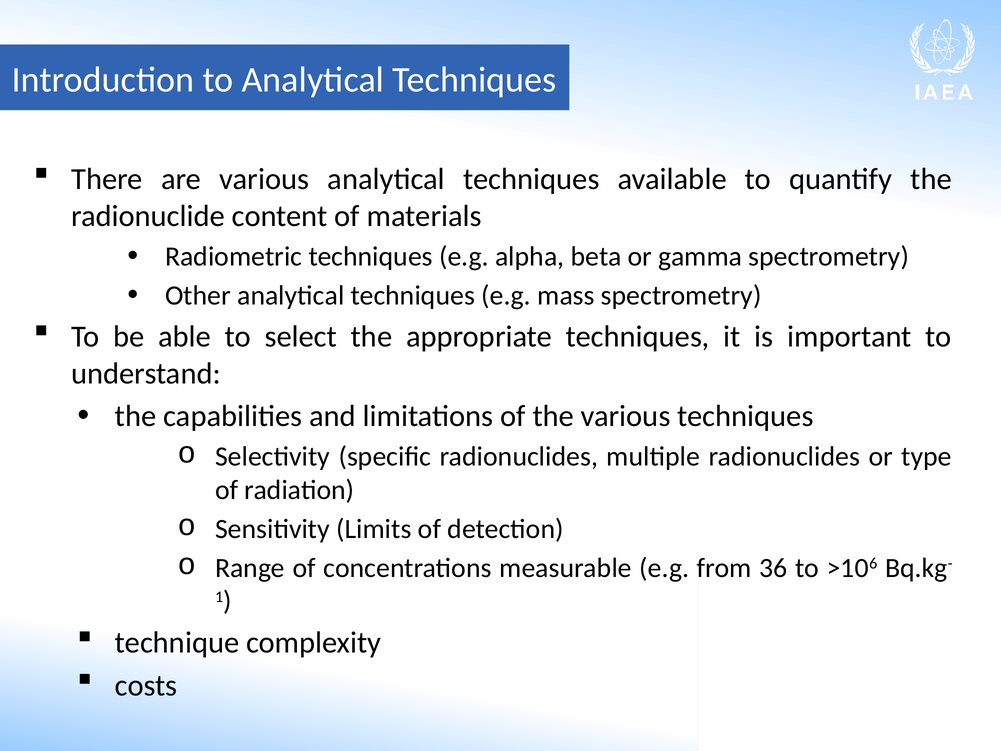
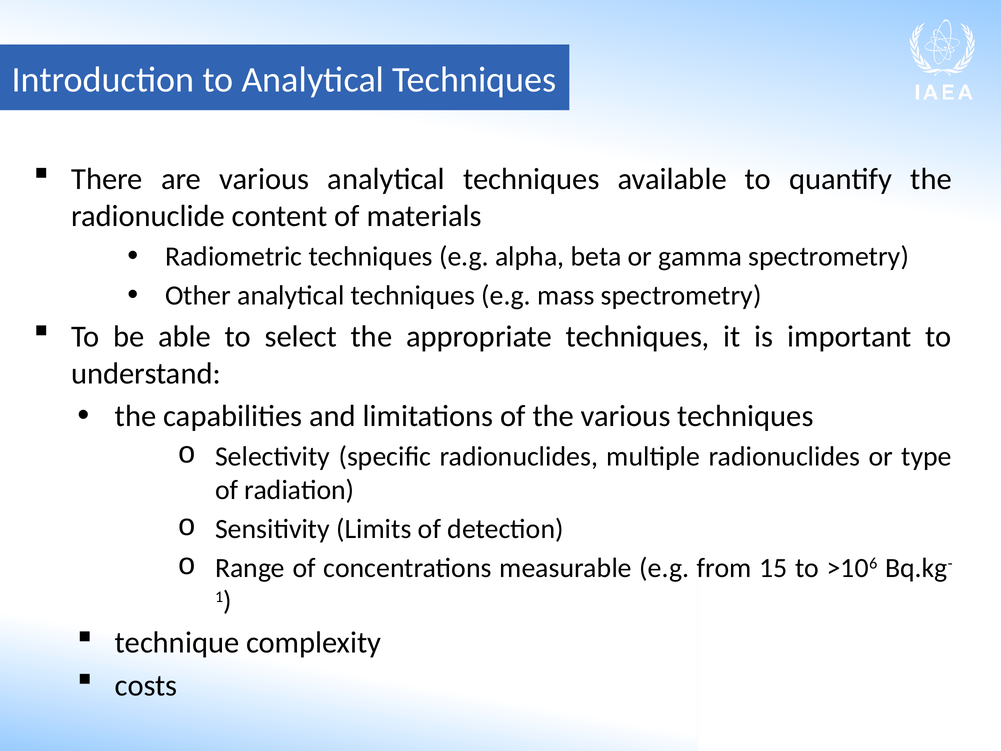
36: 36 -> 15
